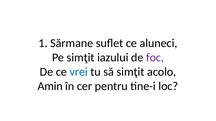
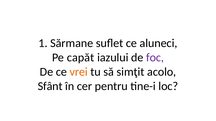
Pe simţit: simţit -> capăt
vrei colour: blue -> orange
Amin: Amin -> Sfânt
